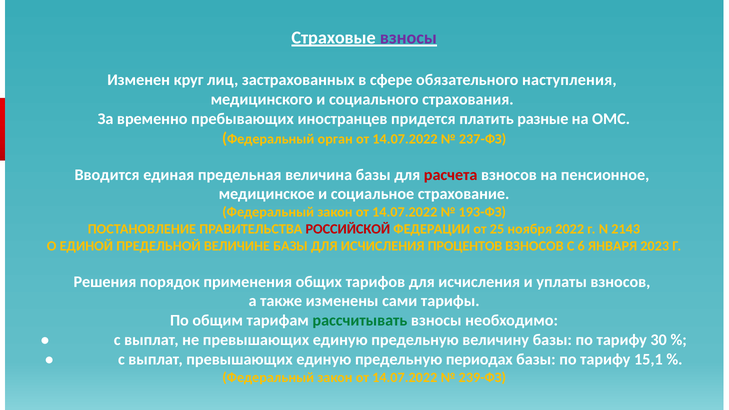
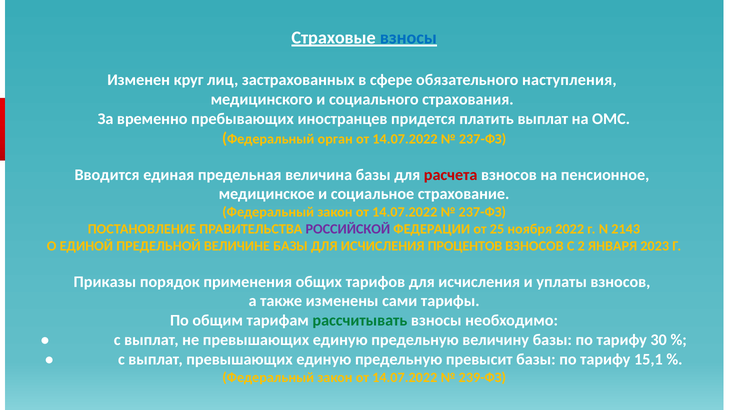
взносы at (408, 38) colour: purple -> blue
платить разные: разные -> выплат
193-ФЗ at (482, 212): 193-ФЗ -> 237-ФЗ
РОССИЙСКОЙ colour: red -> purple
6: 6 -> 2
Решения: Решения -> Приказы
периодах: периодах -> превысит
